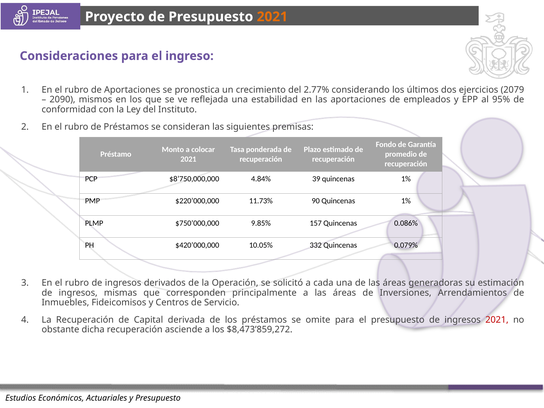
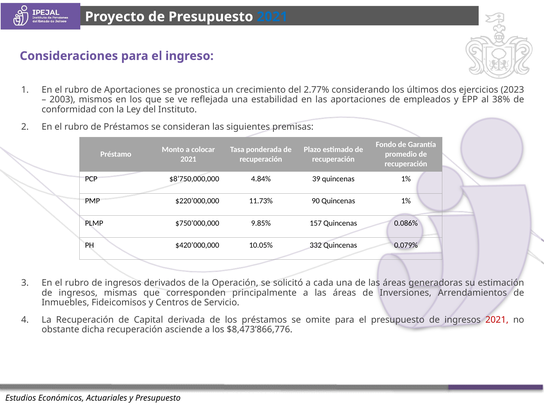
2021 at (272, 17) colour: orange -> blue
2079: 2079 -> 2023
2090: 2090 -> 2003
95%: 95% -> 38%
$8,473’859,272: $8,473’859,272 -> $8,473’866,776
